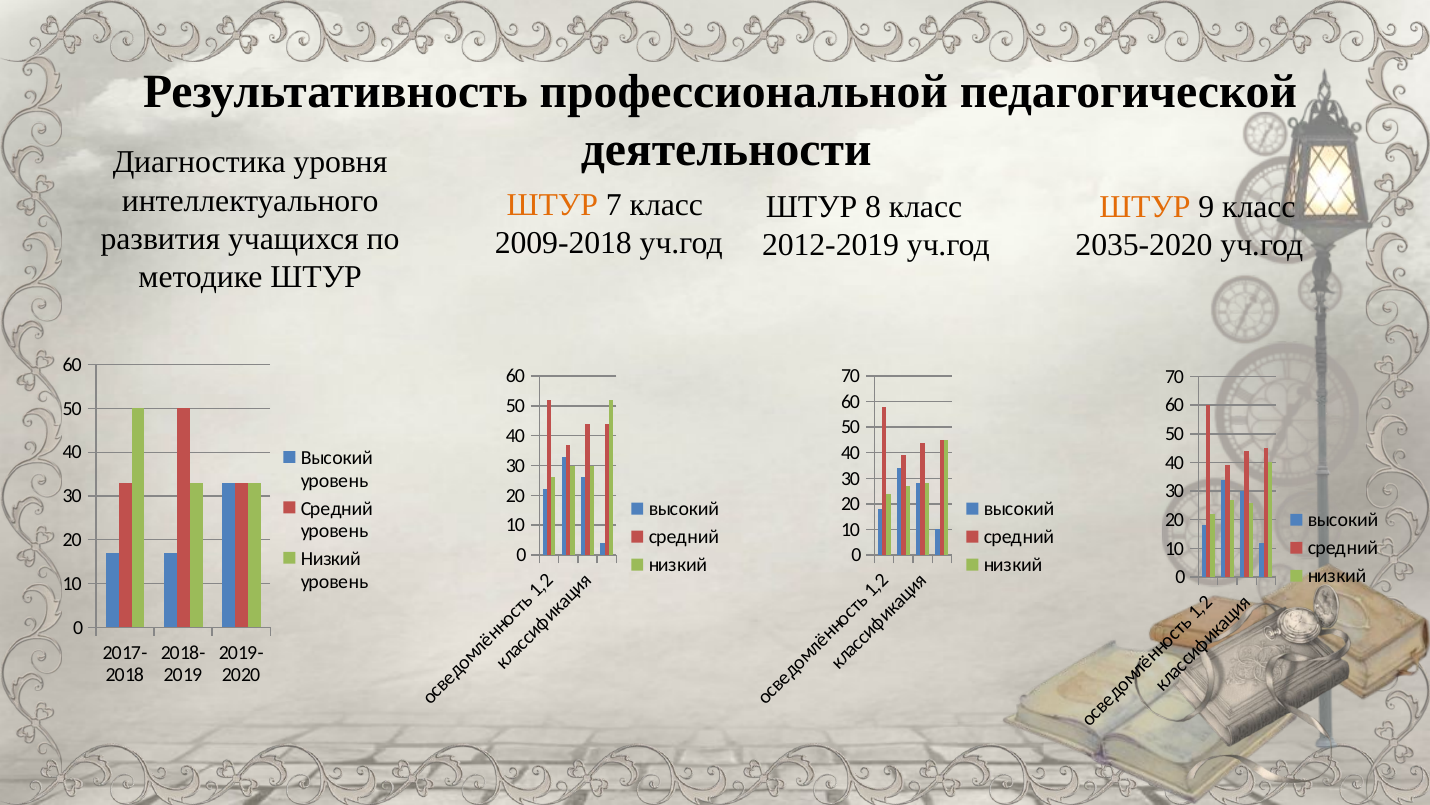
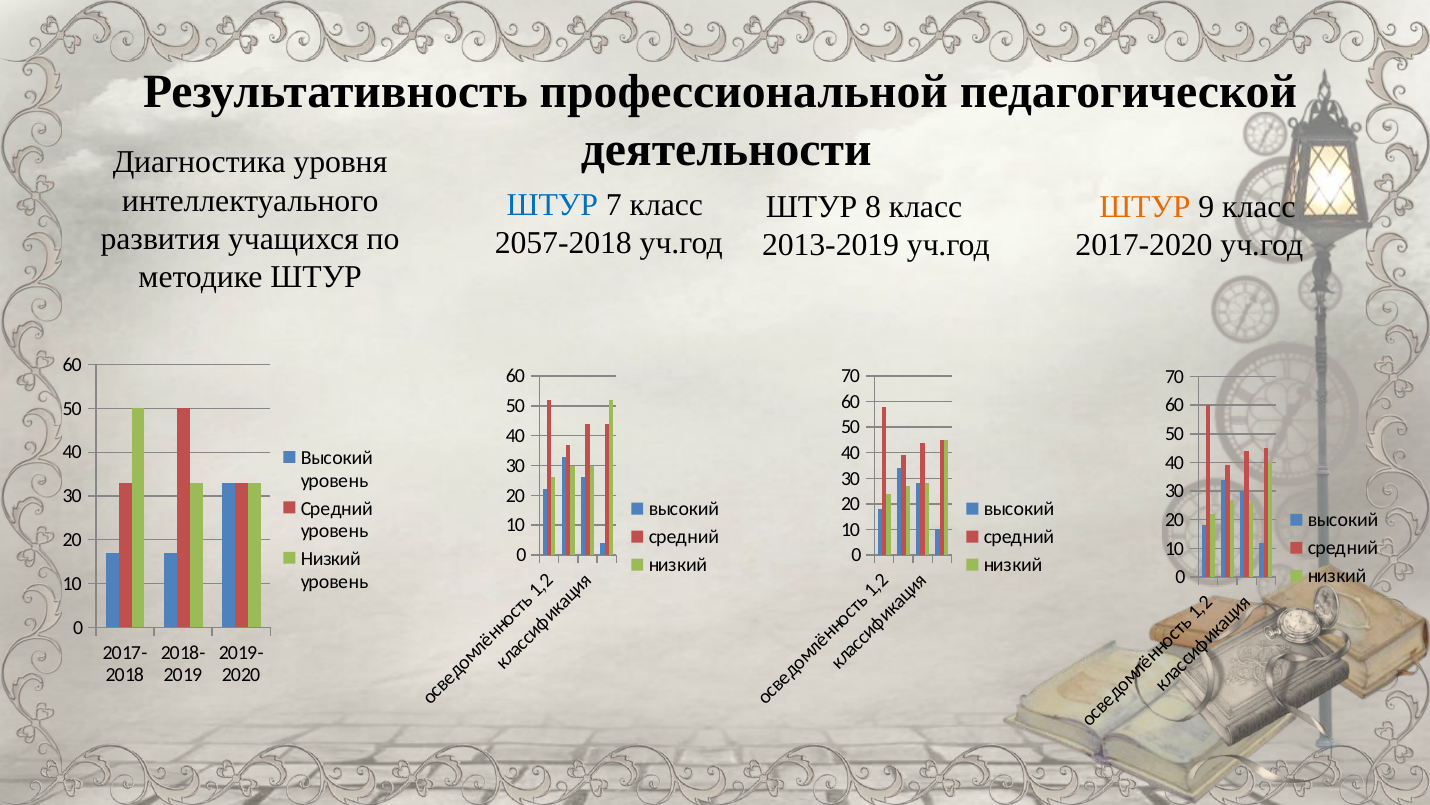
ШТУР at (552, 205) colour: orange -> blue
2009-2018: 2009-2018 -> 2057-2018
2012-2019: 2012-2019 -> 2013-2019
2035-2020: 2035-2020 -> 2017-2020
